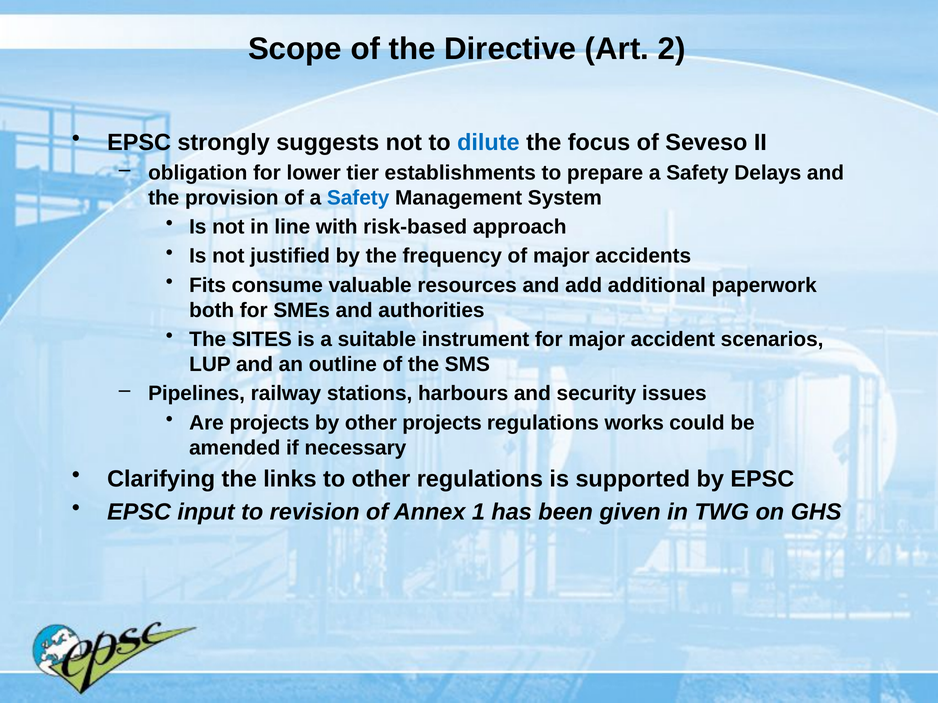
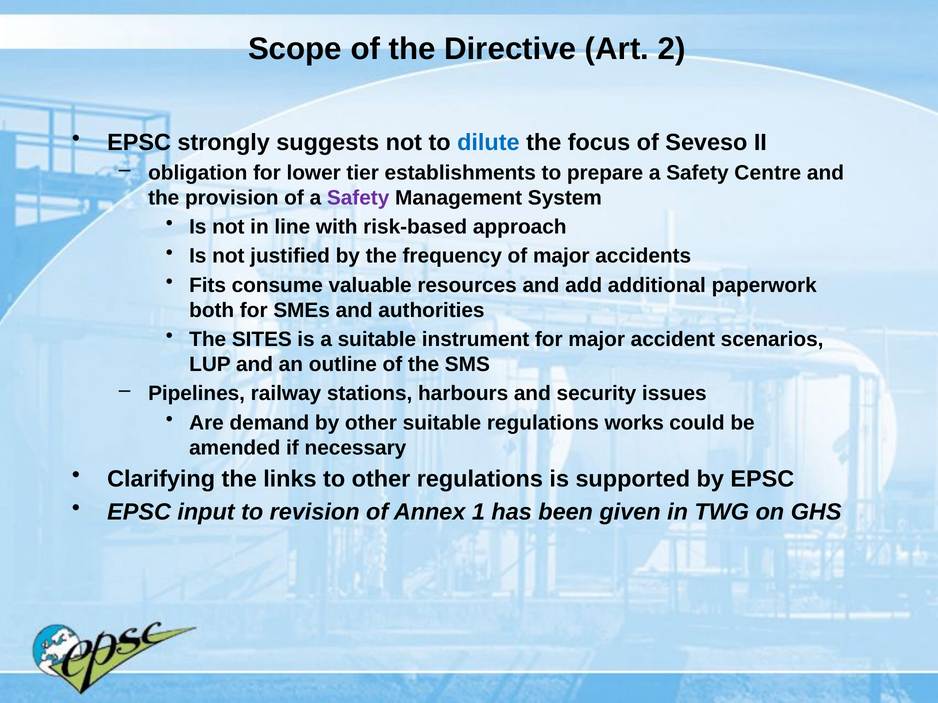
Delays: Delays -> Centre
Safety at (358, 198) colour: blue -> purple
Are projects: projects -> demand
other projects: projects -> suitable
